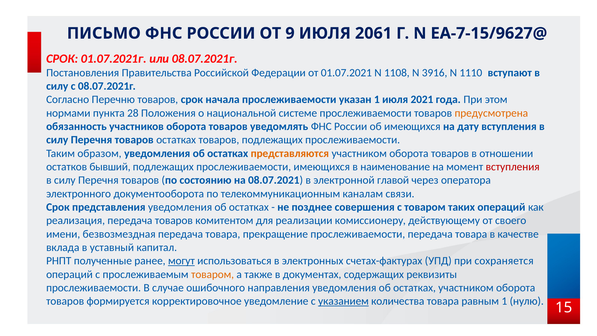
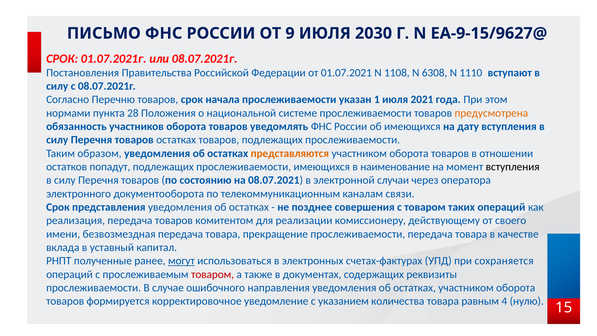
2061: 2061 -> 2030
ЕА-7-15/9627@: ЕА-7-15/9627@ -> ЕА-9-15/9627@
3916: 3916 -> 6308
бывший: бывший -> попадут
вступления at (513, 167) colour: red -> black
главой: главой -> случаи
товаром at (213, 274) colour: orange -> red
указанием underline: present -> none
равным 1: 1 -> 4
